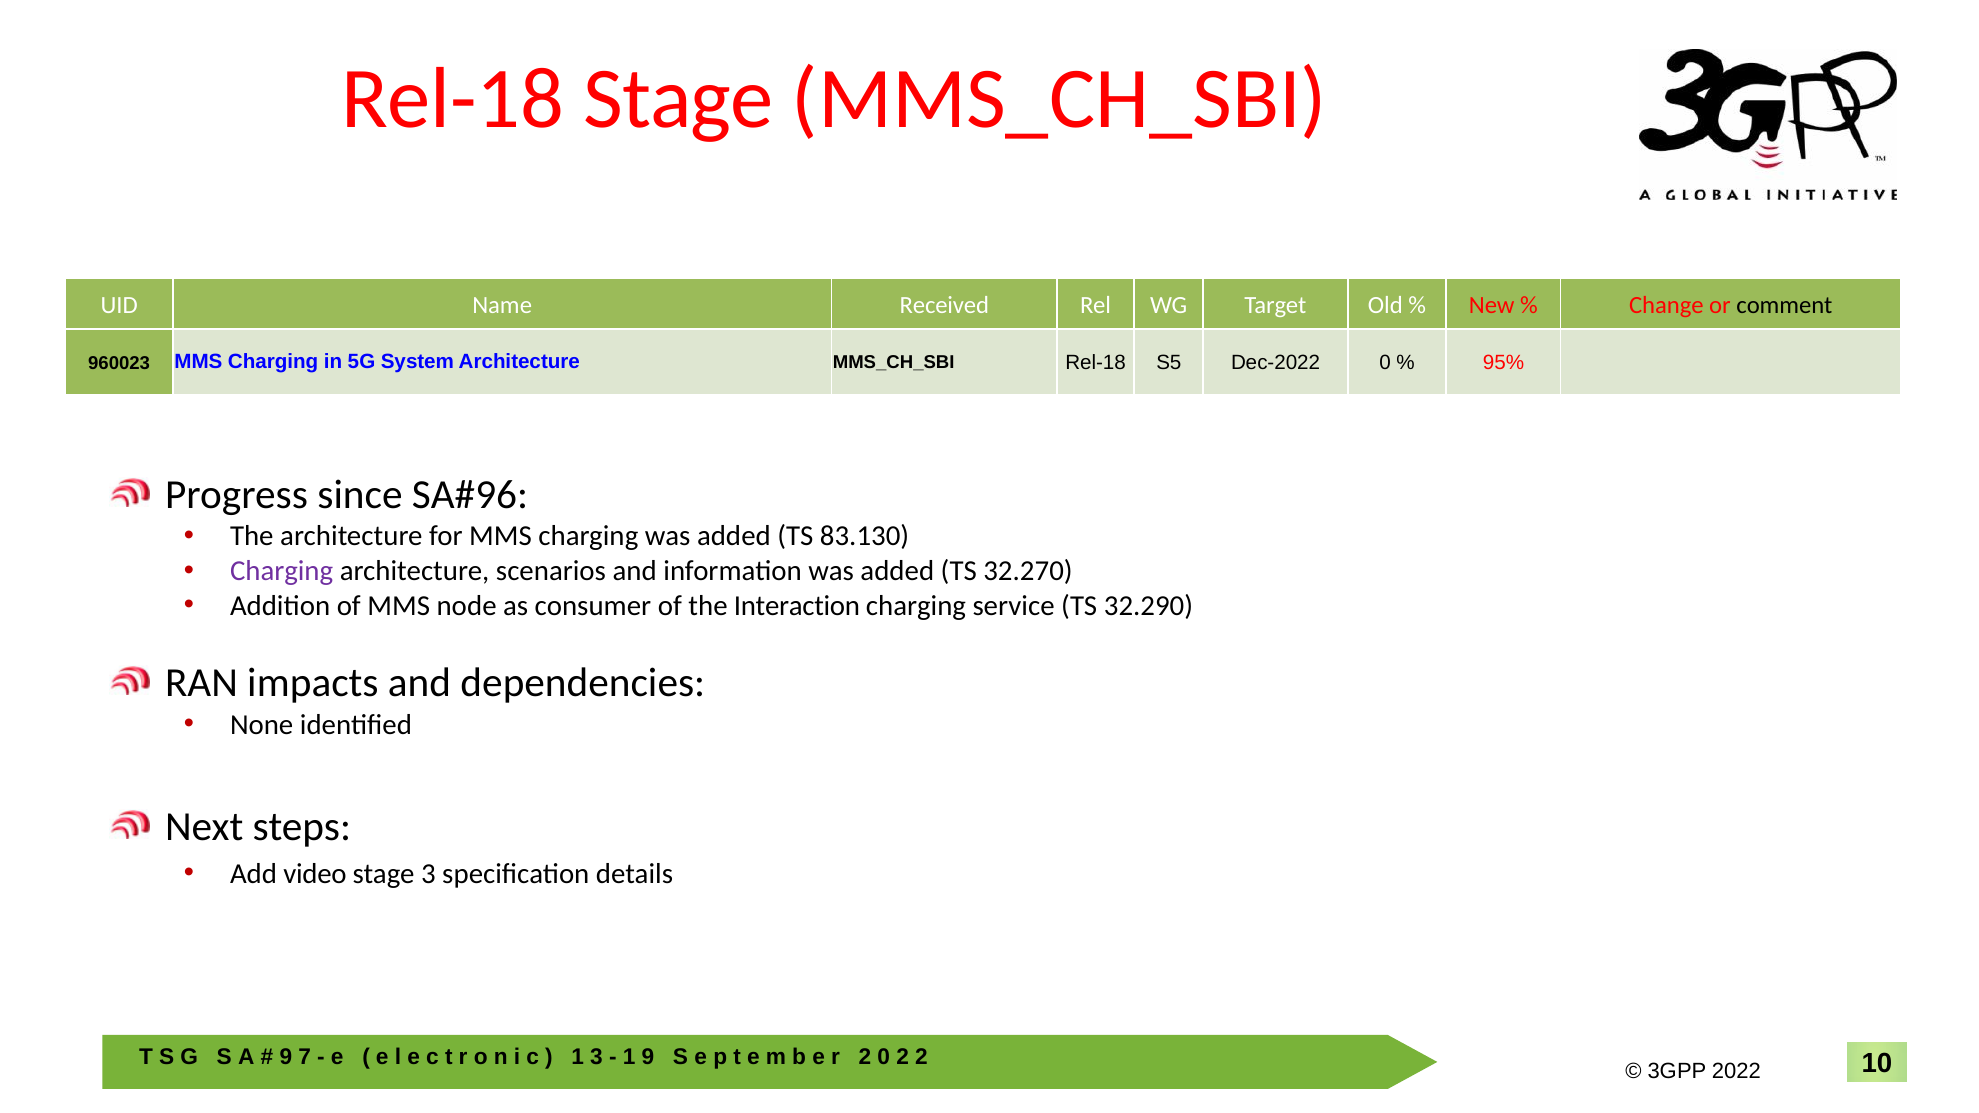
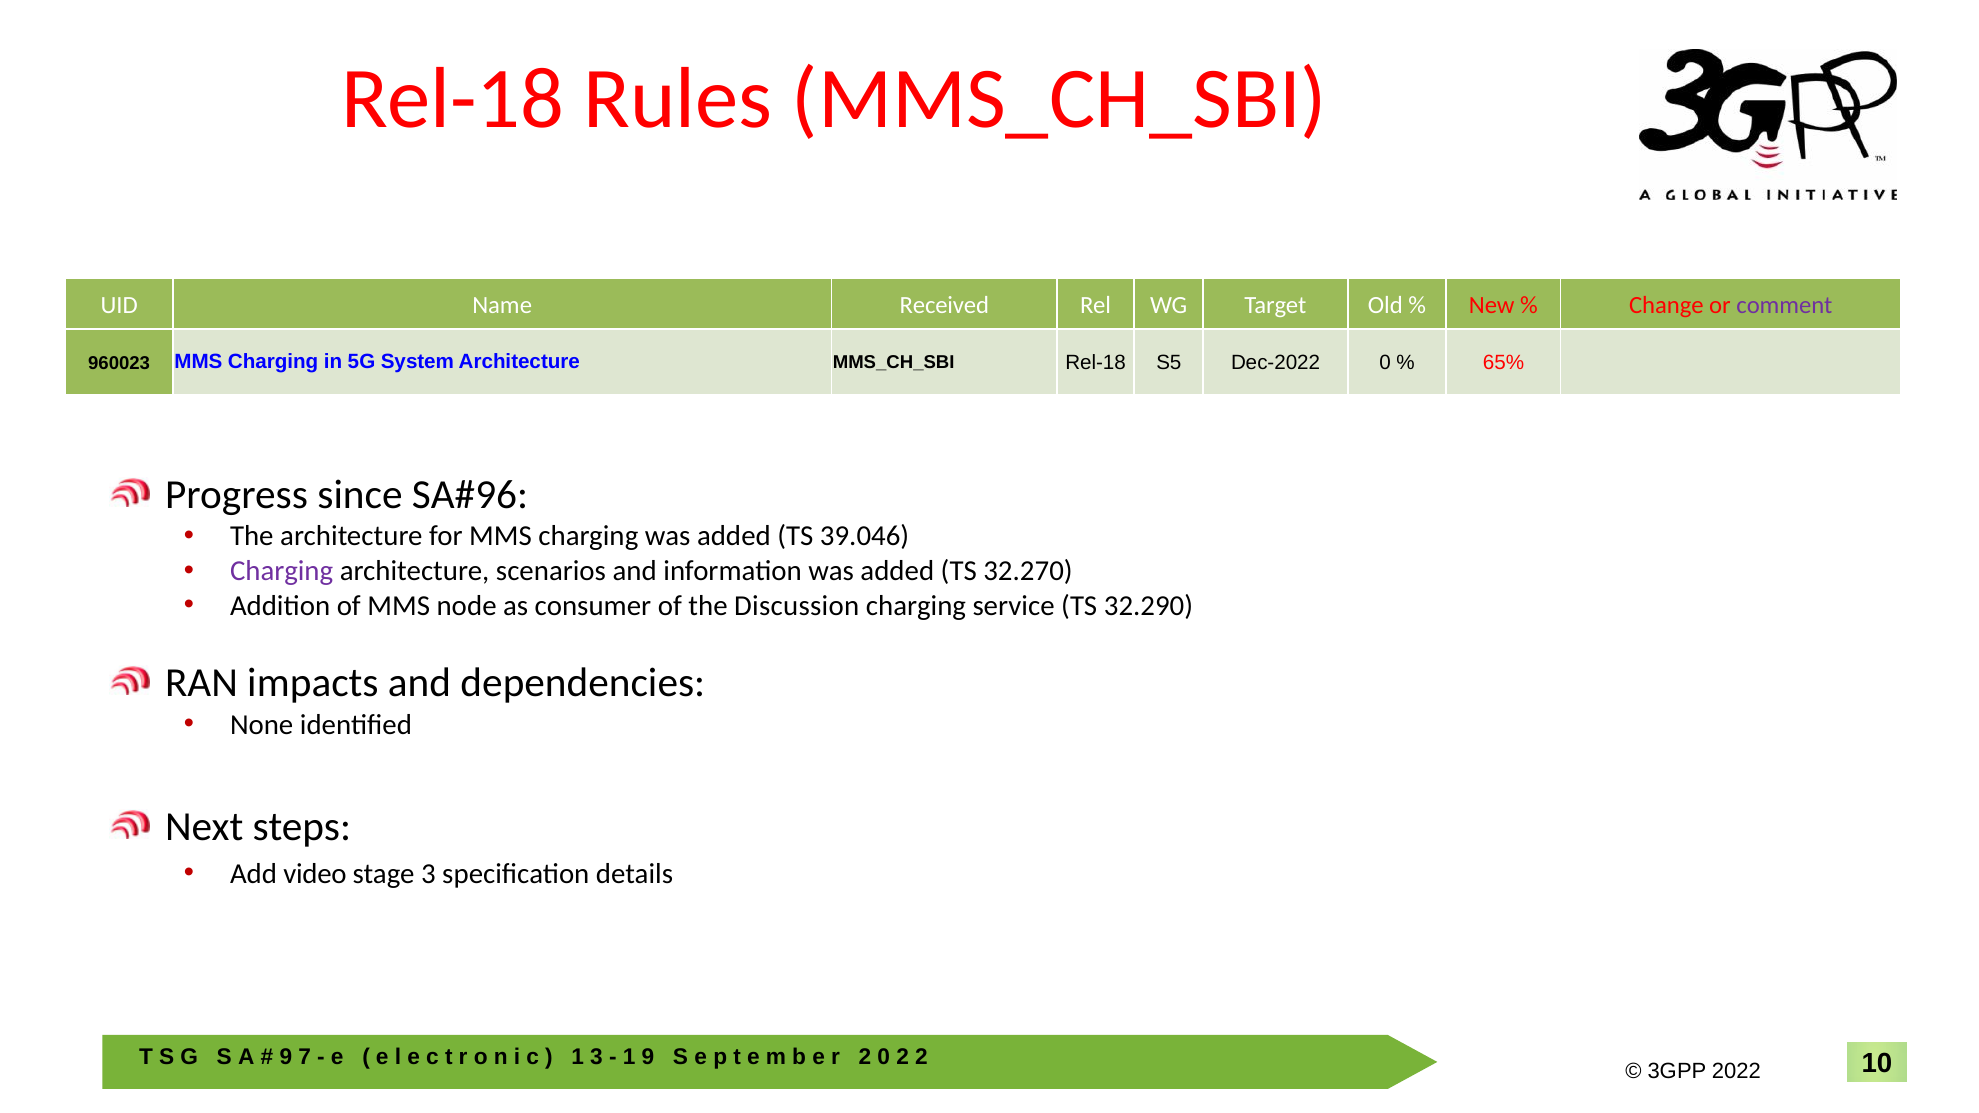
Rel-18 Stage: Stage -> Rules
comment colour: black -> purple
95%: 95% -> 65%
83.130: 83.130 -> 39.046
Interaction: Interaction -> Discussion
